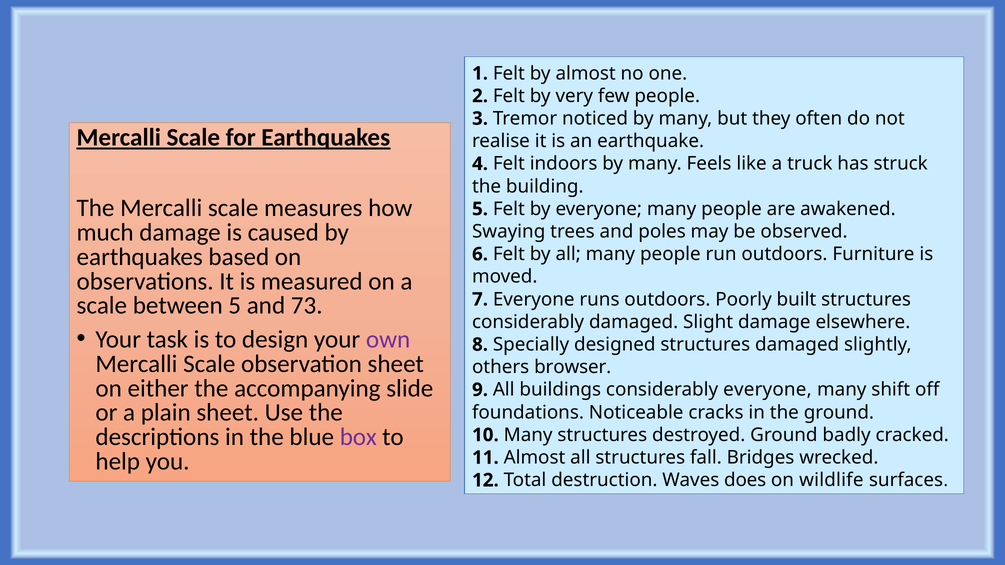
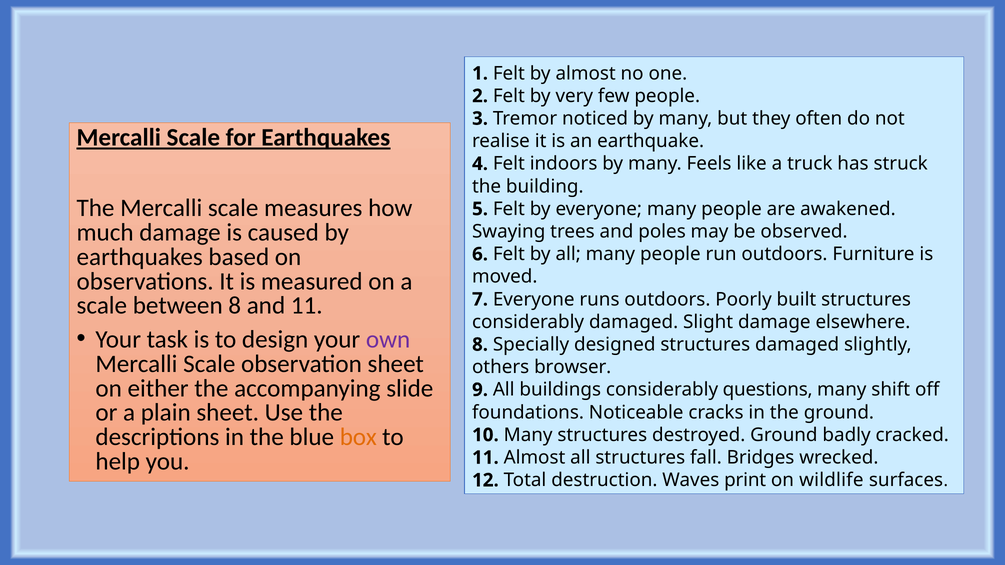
between 5: 5 -> 8
and 73: 73 -> 11
considerably everyone: everyone -> questions
box colour: purple -> orange
does: does -> print
